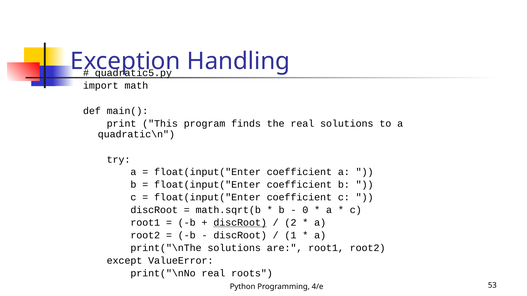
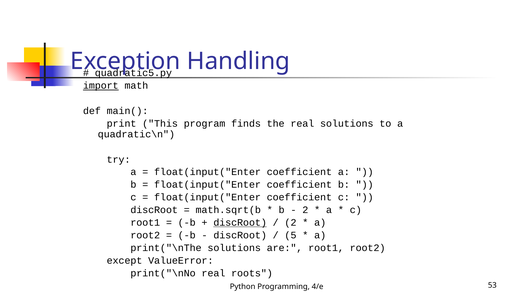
import underline: none -> present
0 at (305, 210): 0 -> 2
1: 1 -> 5
